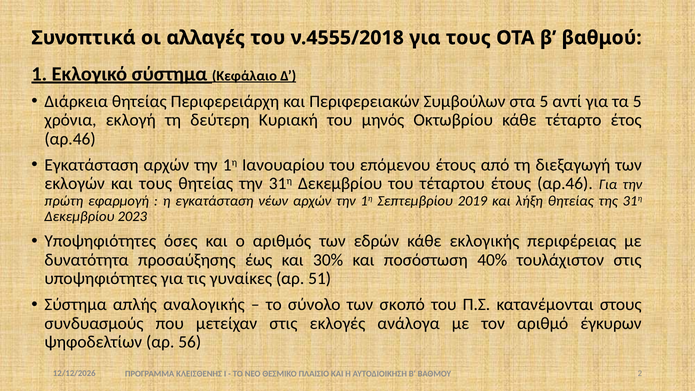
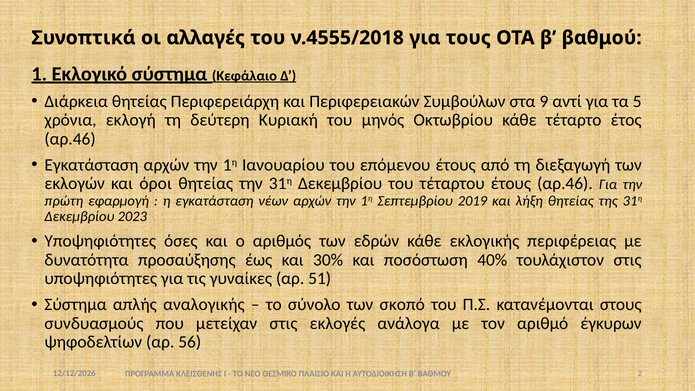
στα 5: 5 -> 9
και τους: τους -> όροι
